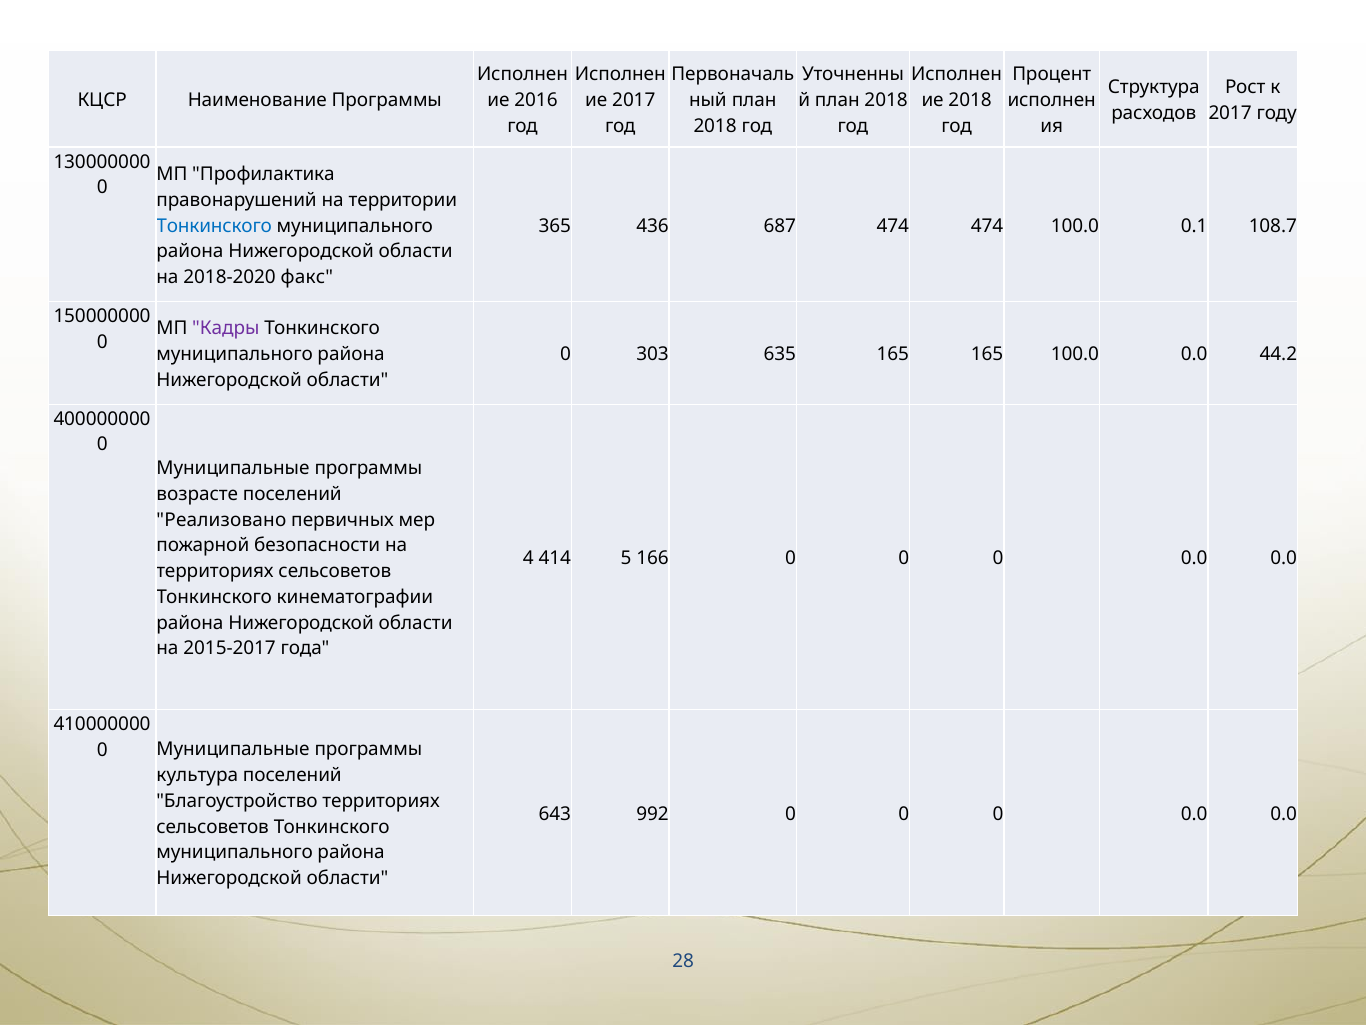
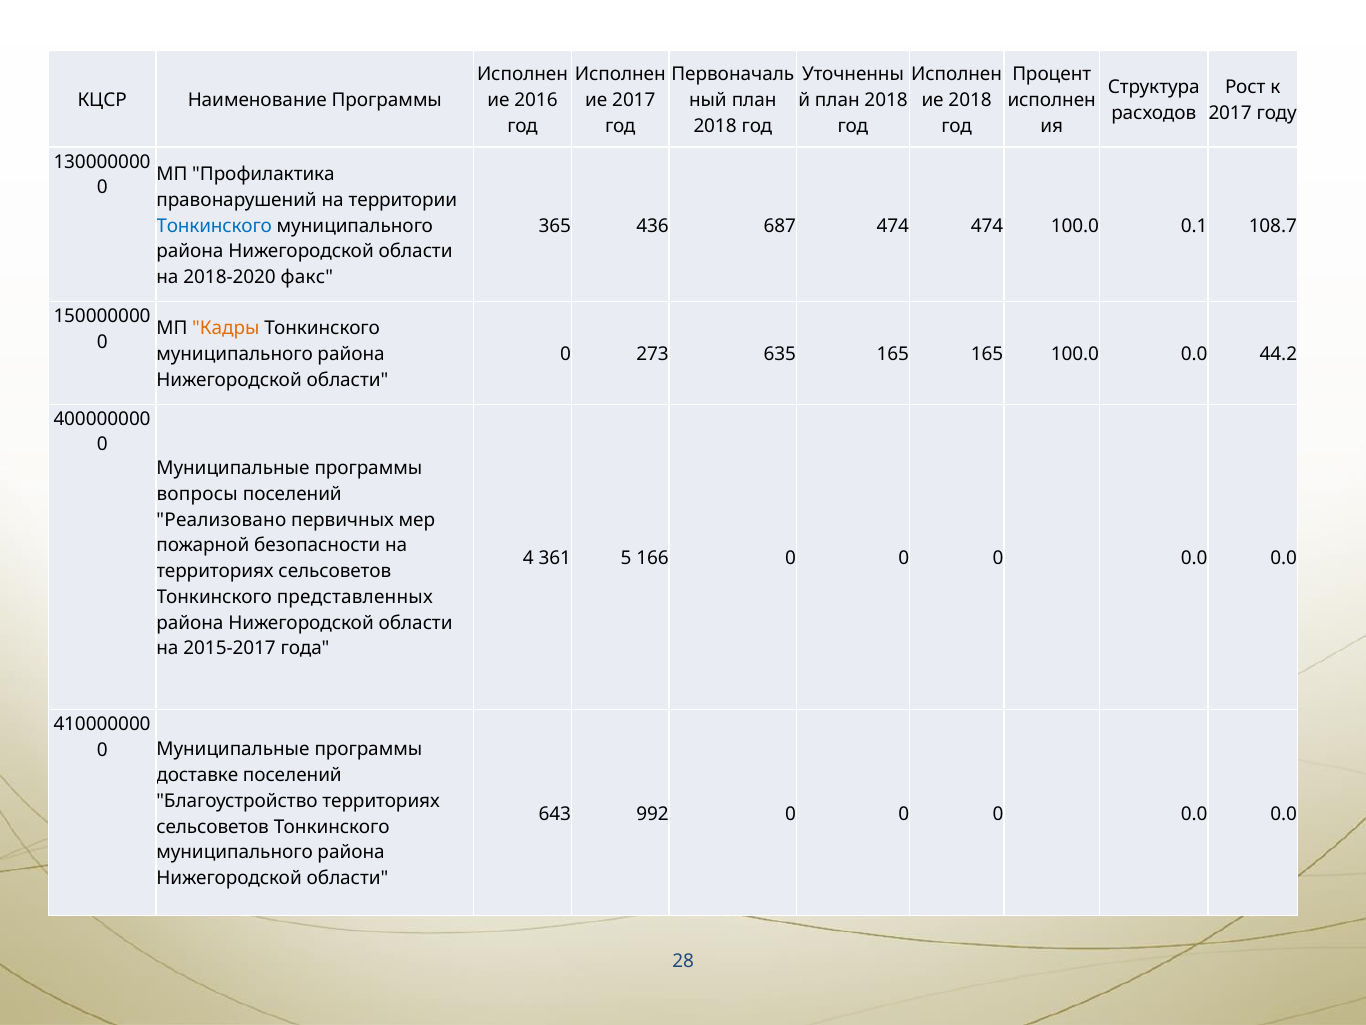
Кадры colour: purple -> orange
303: 303 -> 273
возрасте: возрасте -> вопросы
414: 414 -> 361
кинематографии: кинематографии -> представленных
культура: культура -> доставке
